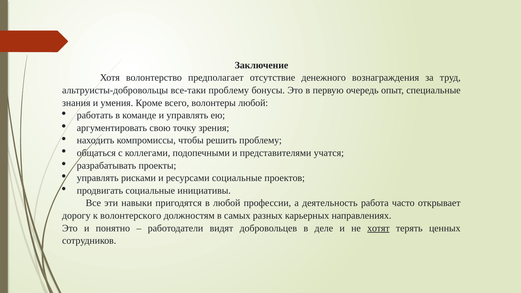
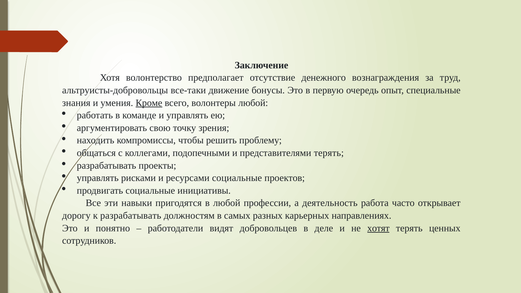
все-таки проблему: проблему -> движение
Кроме underline: none -> present
представителями учатся: учатся -> терять
к волонтерского: волонтерского -> разрабатывать
